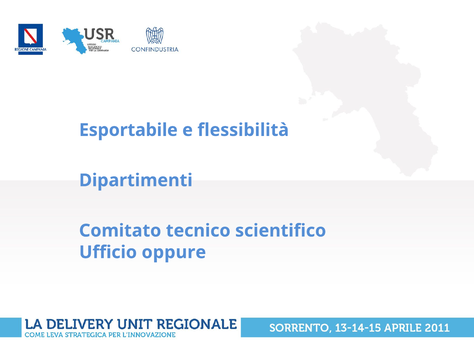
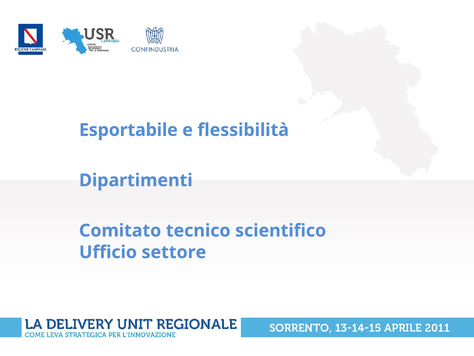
oppure: oppure -> settore
